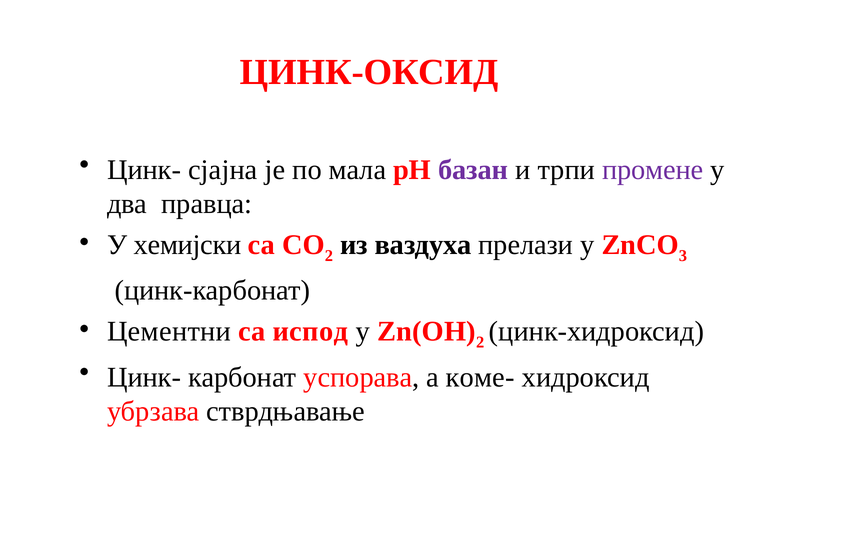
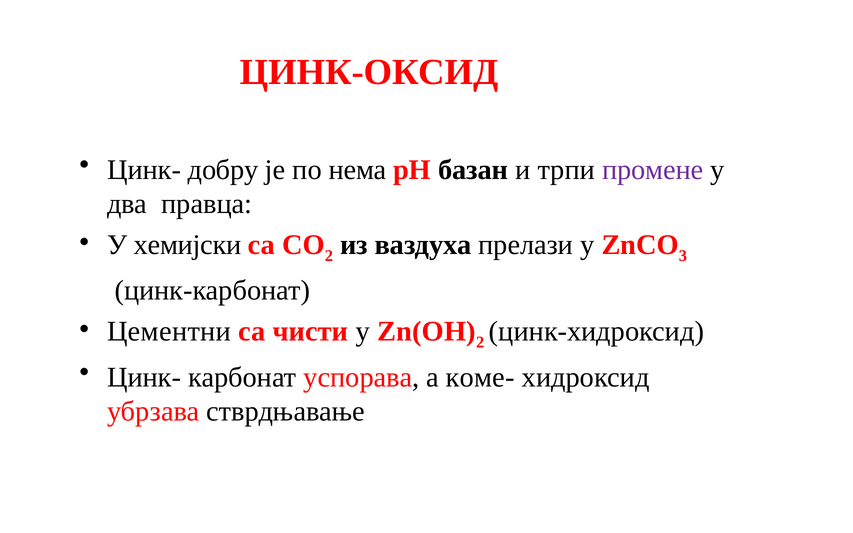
сјајна: сјајна -> добру
мала: мала -> нема
базан colour: purple -> black
испод: испод -> чисти
